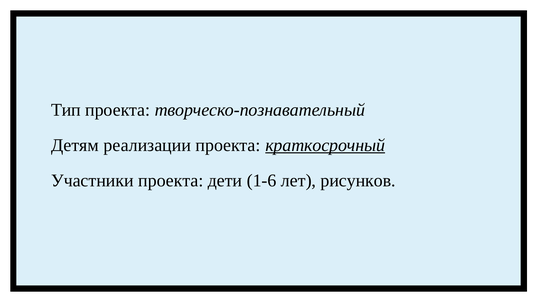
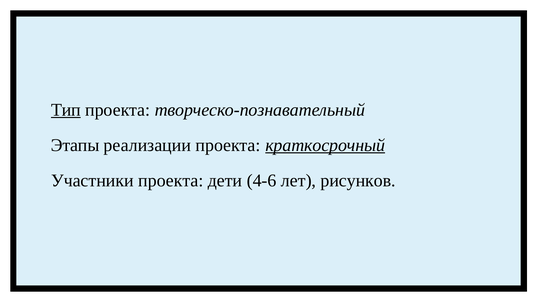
Тип underline: none -> present
Детям: Детям -> Этапы
1-6: 1-6 -> 4-6
